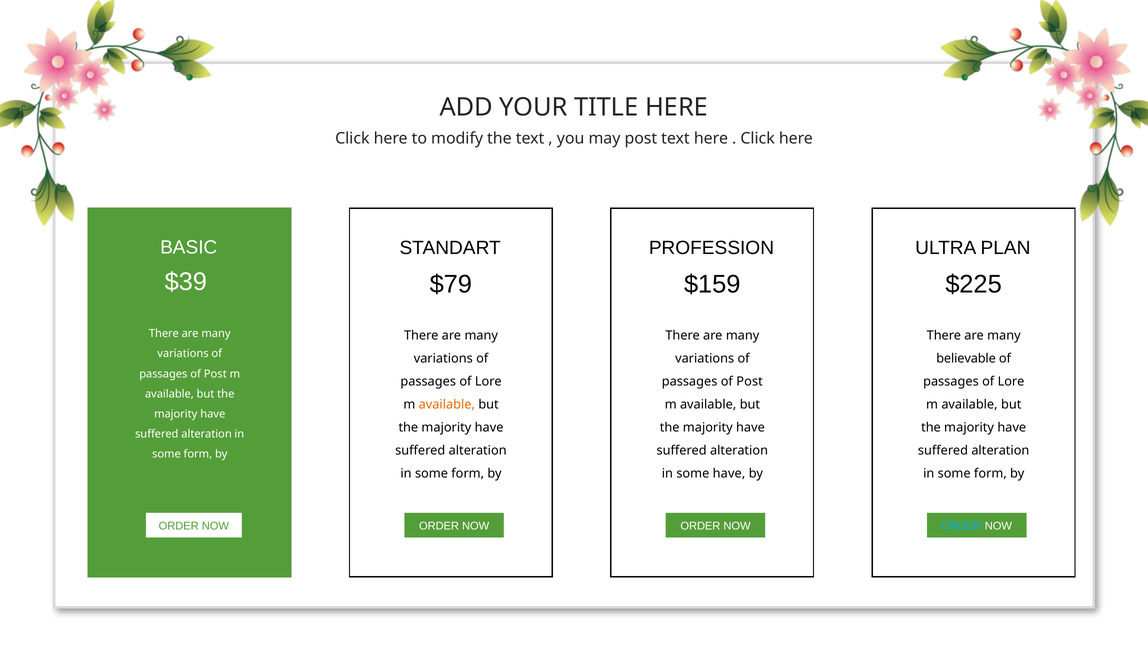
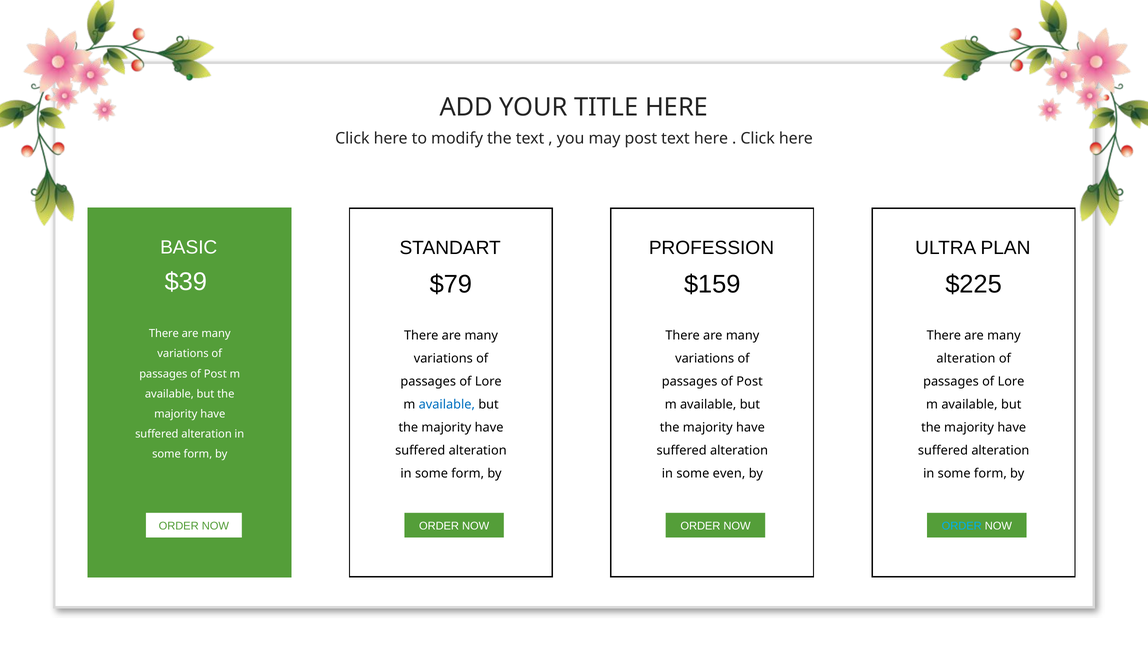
believable at (966, 359): believable -> alteration
available at (447, 404) colour: orange -> blue
some have: have -> even
